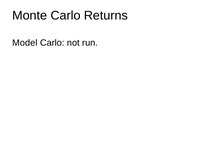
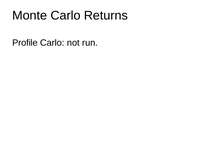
Model: Model -> Profile
